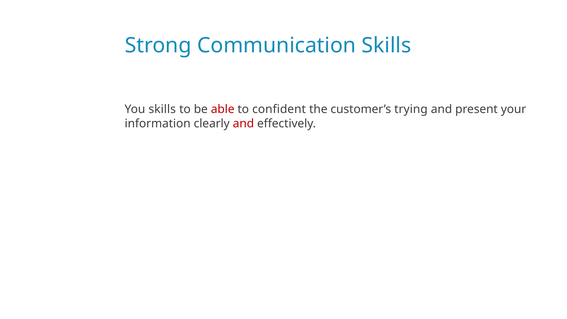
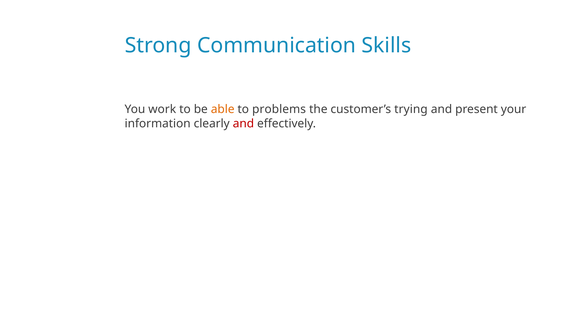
You skills: skills -> work
able colour: red -> orange
confident: confident -> problems
